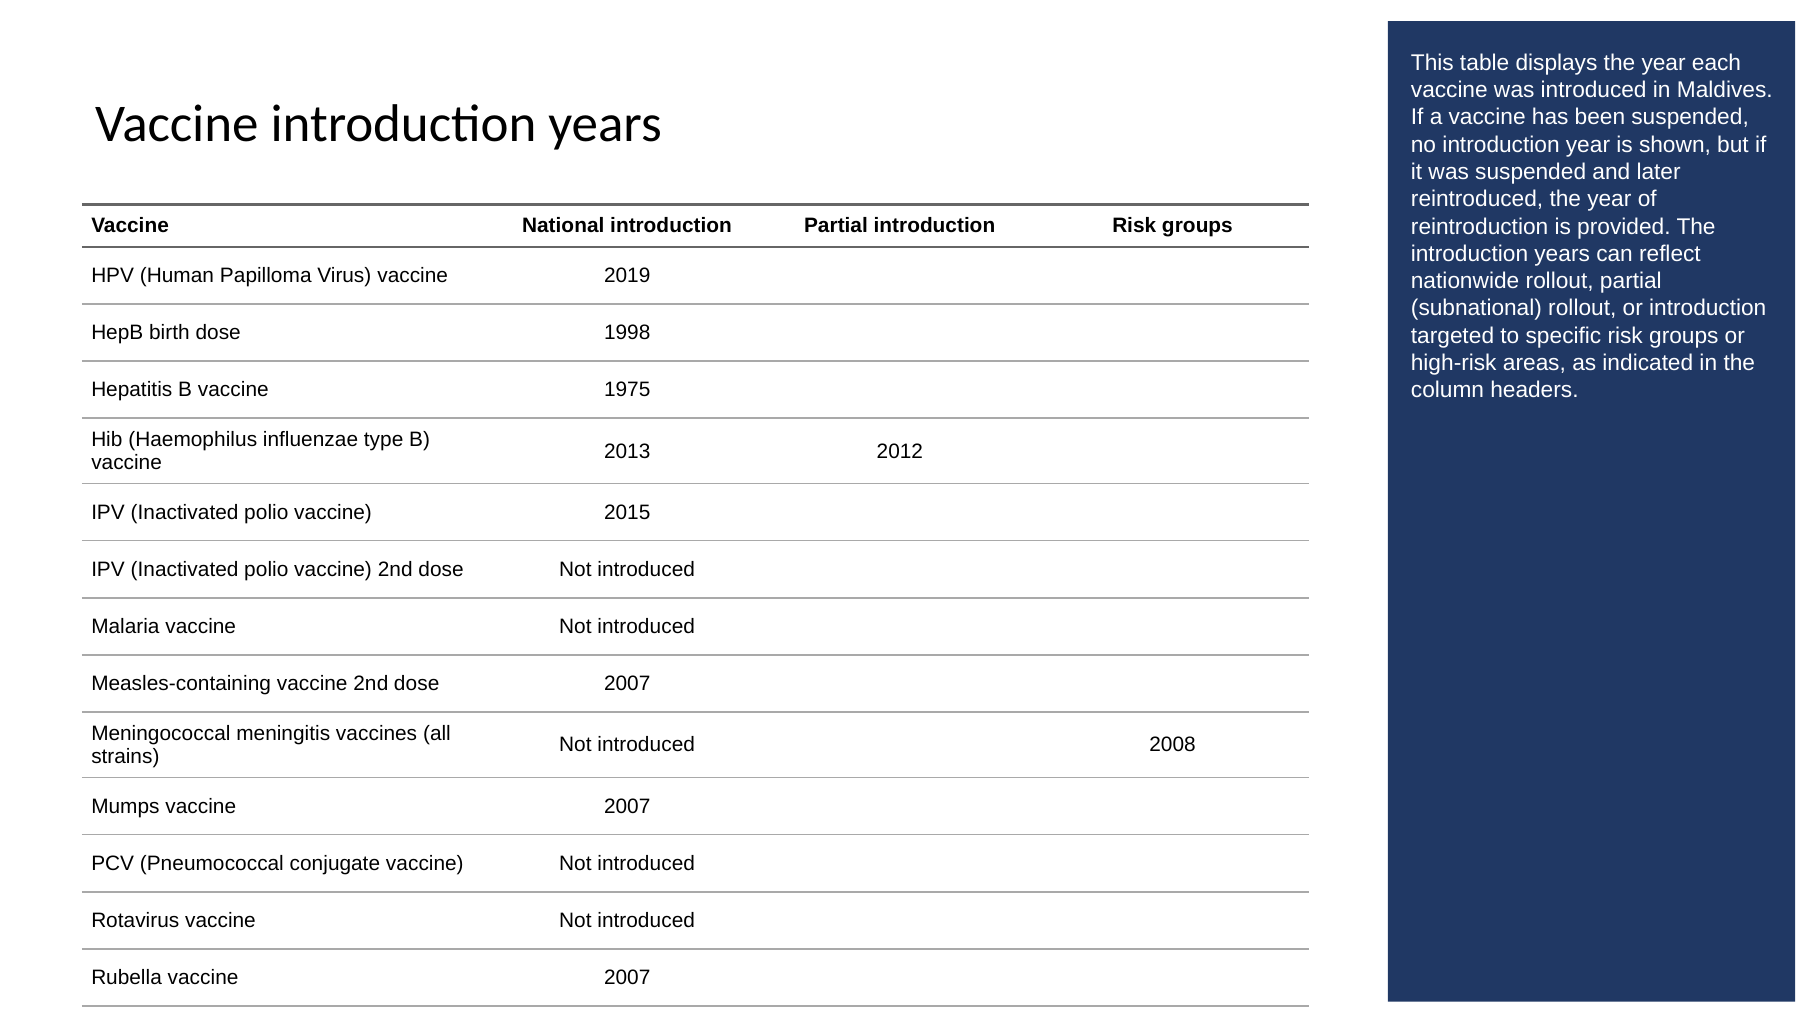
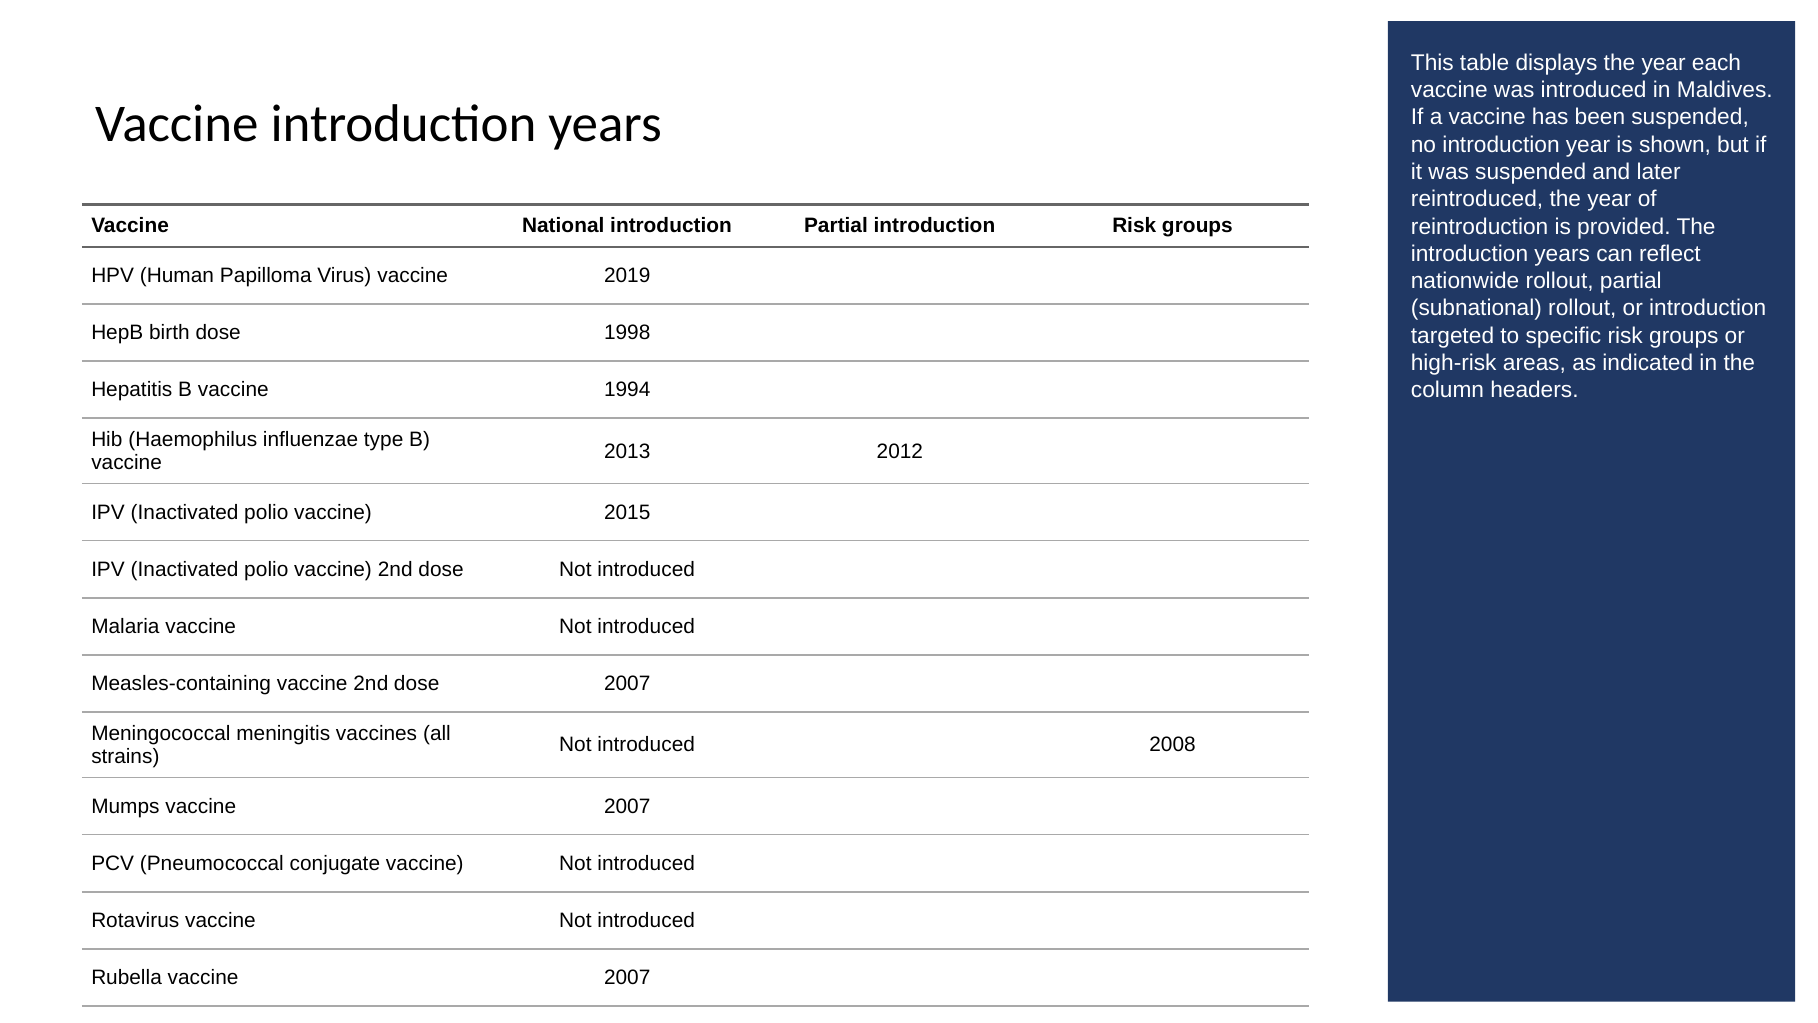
1975: 1975 -> 1994
